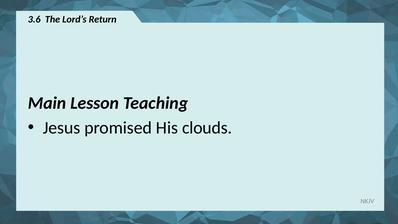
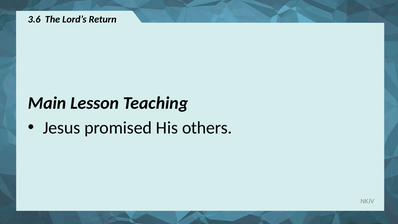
clouds: clouds -> others
